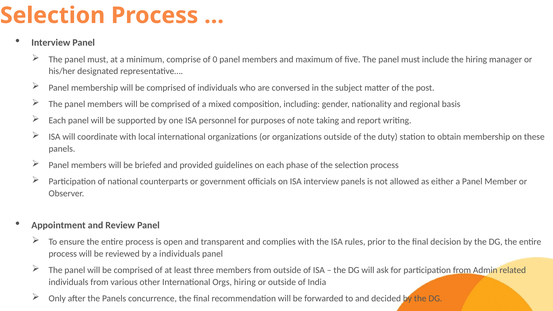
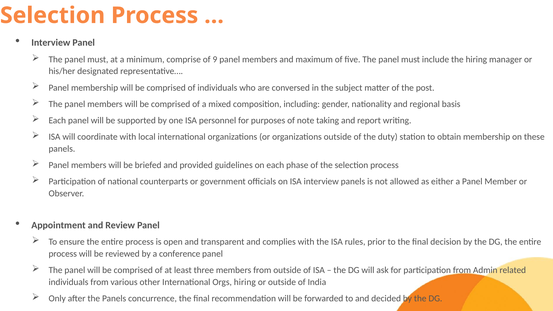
0: 0 -> 9
a individuals: individuals -> conference
